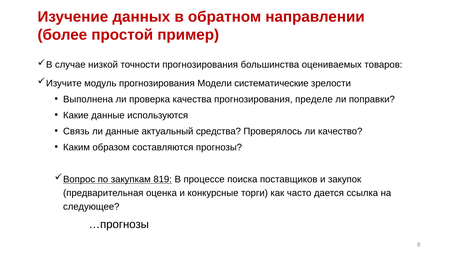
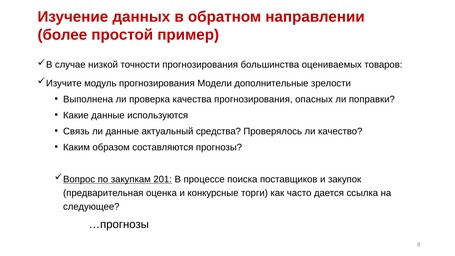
систематические: систематические -> дополнительные
пределе: пределе -> опасных
819: 819 -> 201
